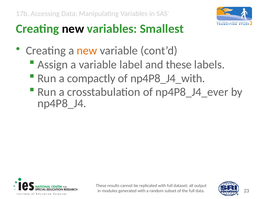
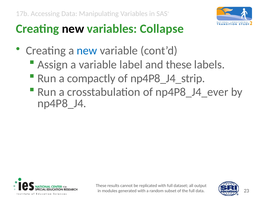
Smallest: Smallest -> Collapse
new at (87, 51) colour: orange -> blue
np4P8_J4_with: np4P8_J4_with -> np4P8_J4_strip
